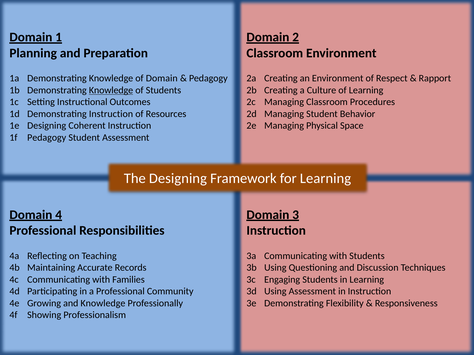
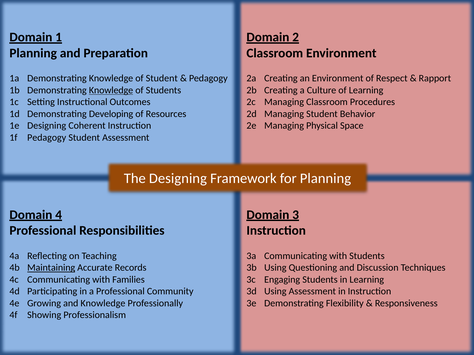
of Domain: Domain -> Student
Demonstrating Instruction: Instruction -> Developing
for Learning: Learning -> Planning
Maintaining underline: none -> present
